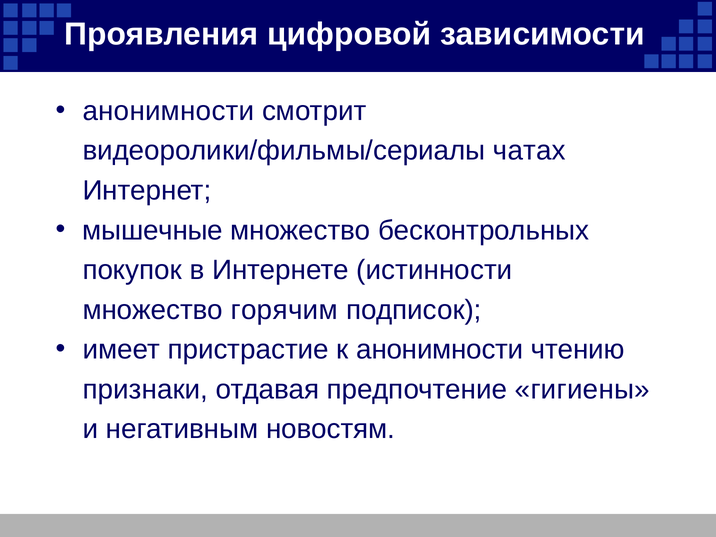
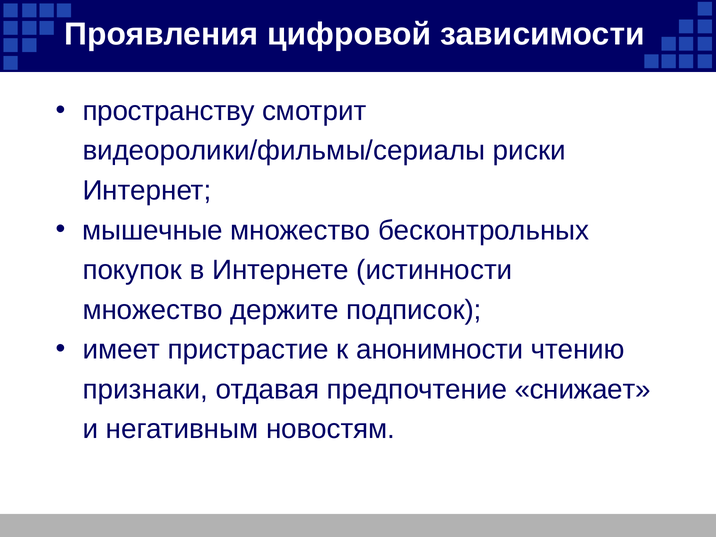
анонимности at (168, 111): анонимности -> пространству
чатах: чатах -> риски
горячим: горячим -> держите
гигиены: гигиены -> снижает
